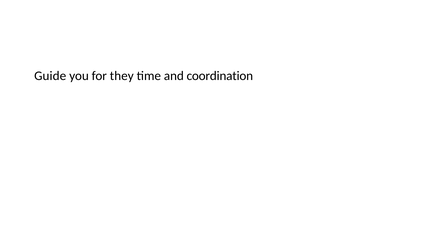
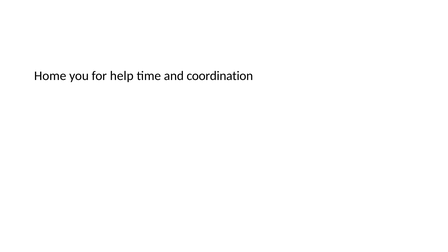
Guide: Guide -> Home
they: they -> help
